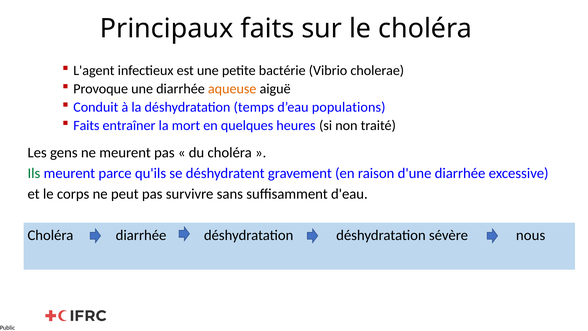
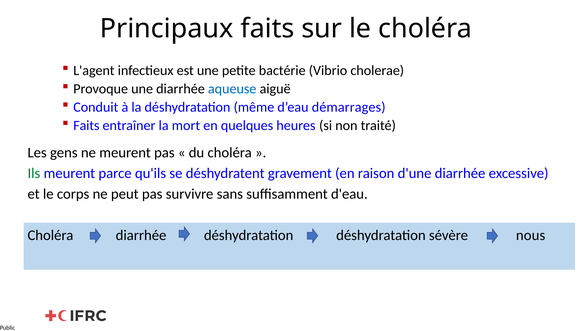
aqueuse colour: orange -> blue
temps: temps -> même
populations: populations -> démarrages
